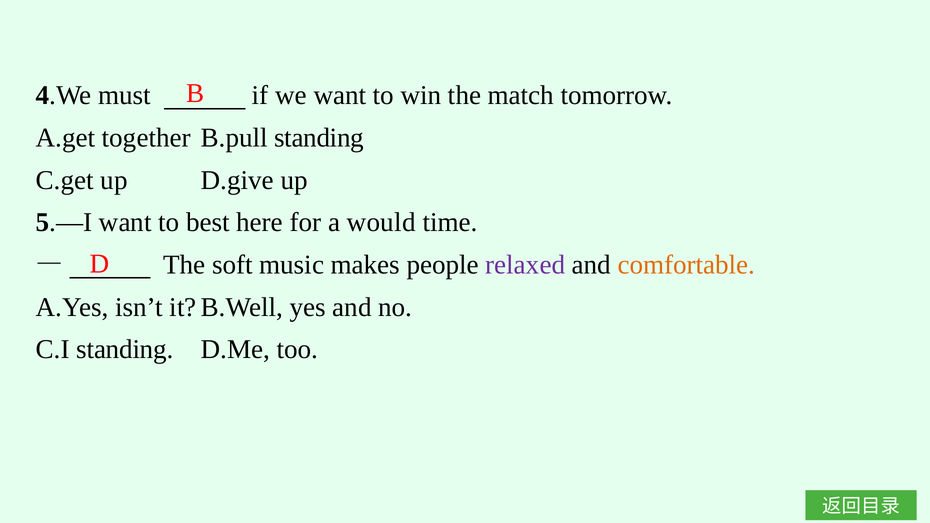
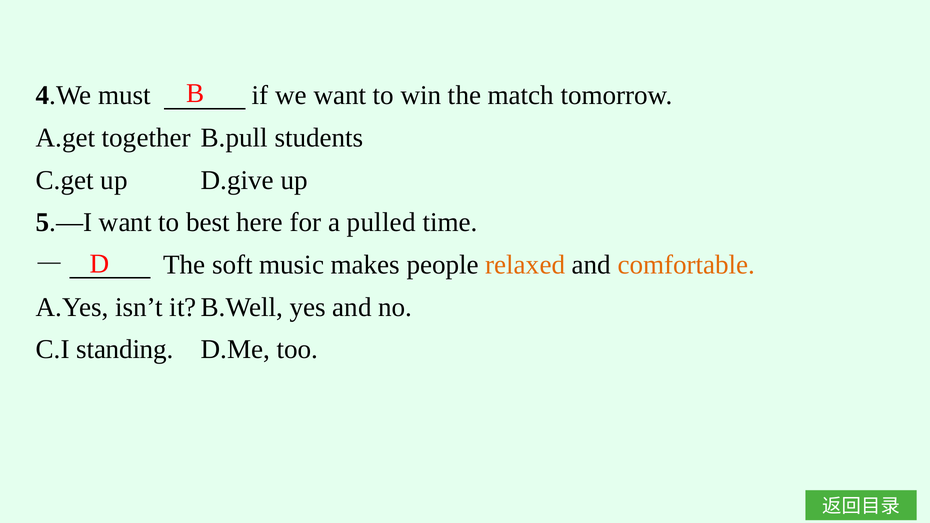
B.pull standing: standing -> students
would: would -> pulled
relaxed colour: purple -> orange
